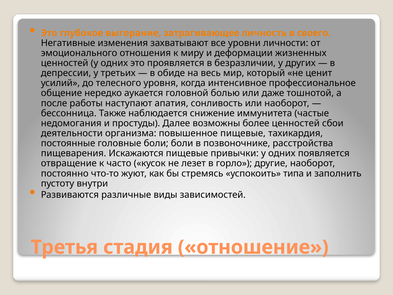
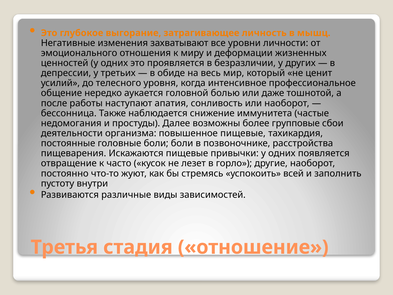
своего: своего -> мышц
более ценностей: ценностей -> групповые
типа: типа -> всей
